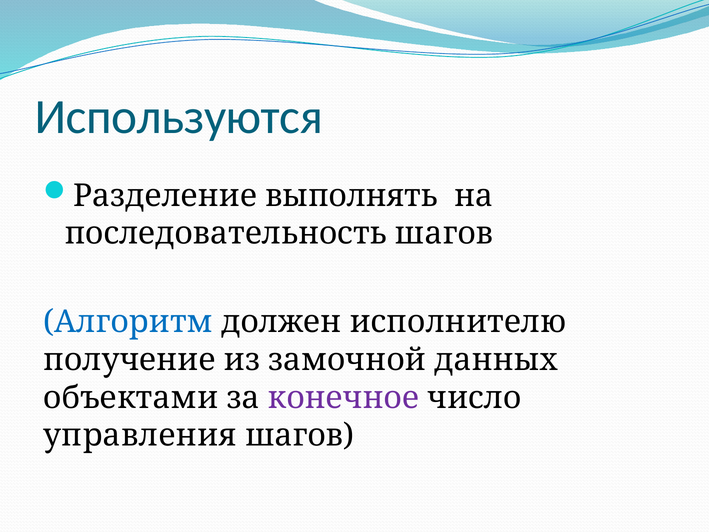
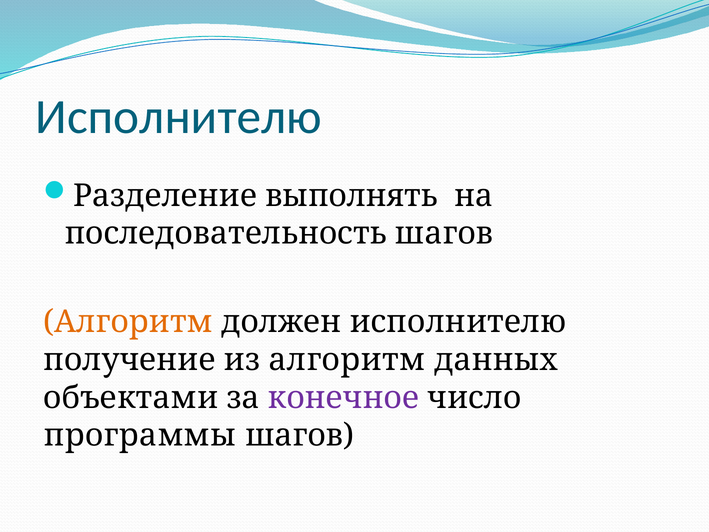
Используются at (179, 117): Используются -> Исполнителю
Алгоритм at (128, 322) colour: blue -> orange
из замочной: замочной -> алгоритм
управления: управления -> программы
